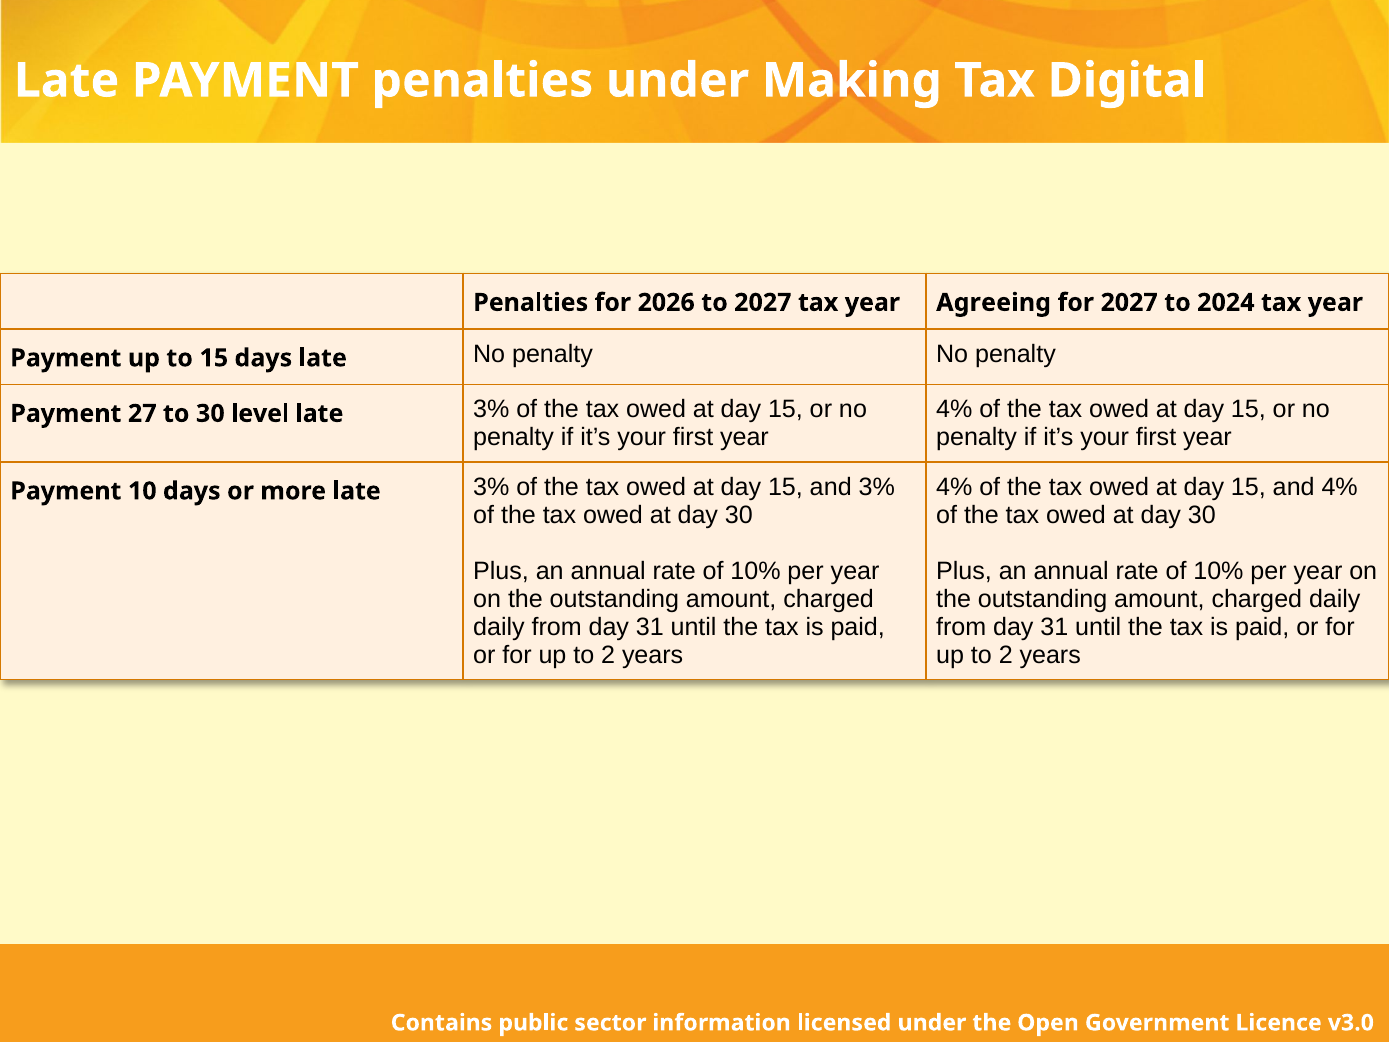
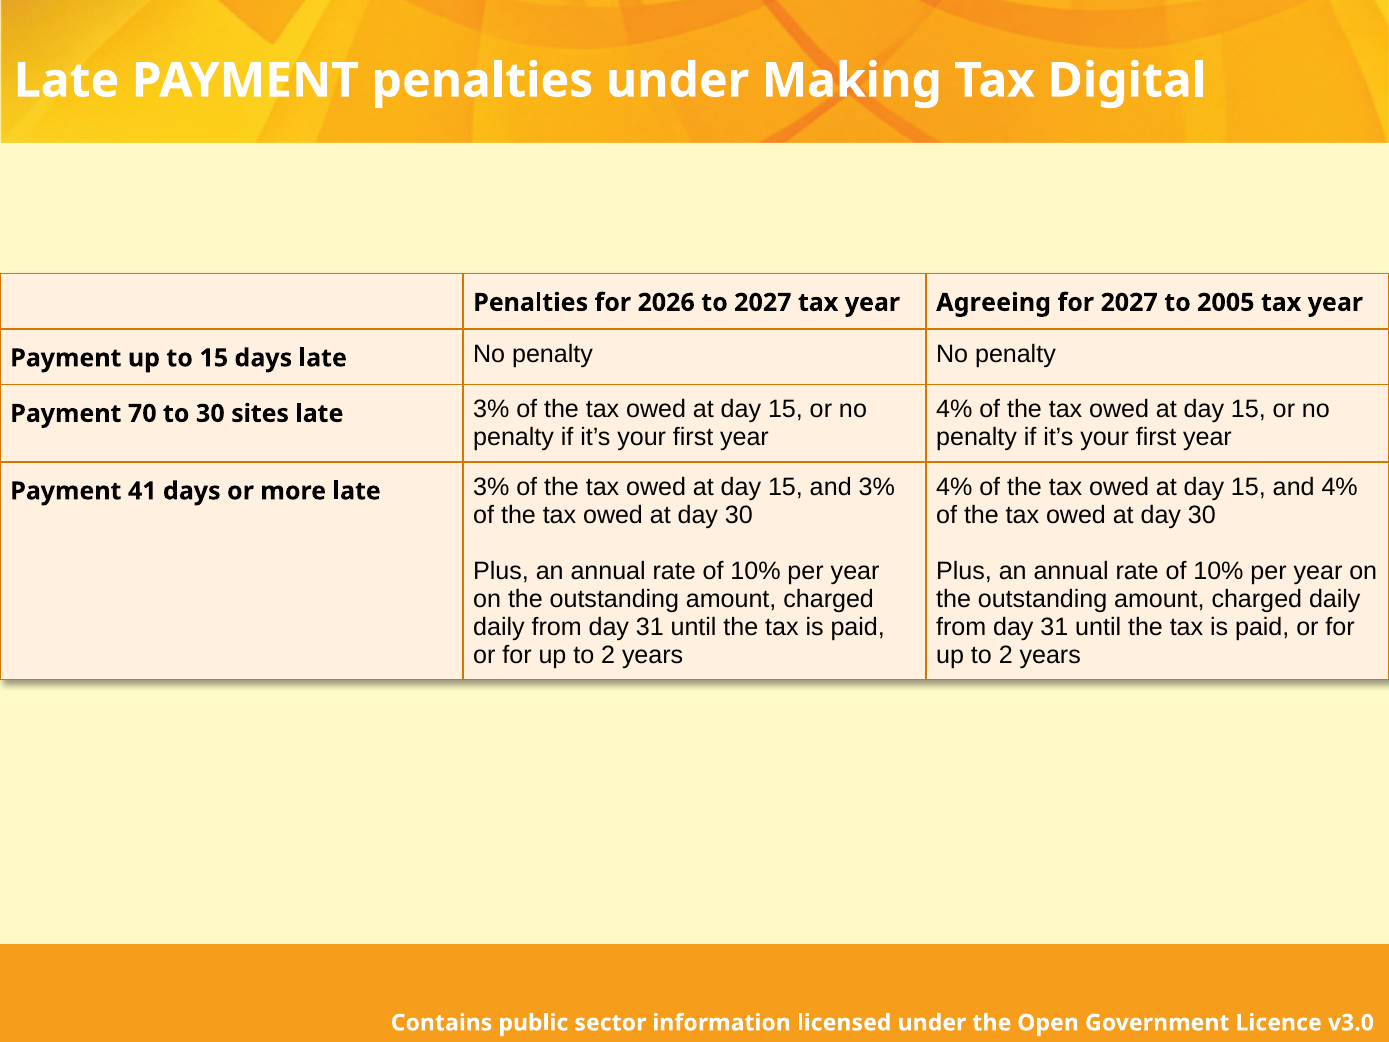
2024: 2024 -> 2005
27: 27 -> 70
level: level -> sites
10: 10 -> 41
